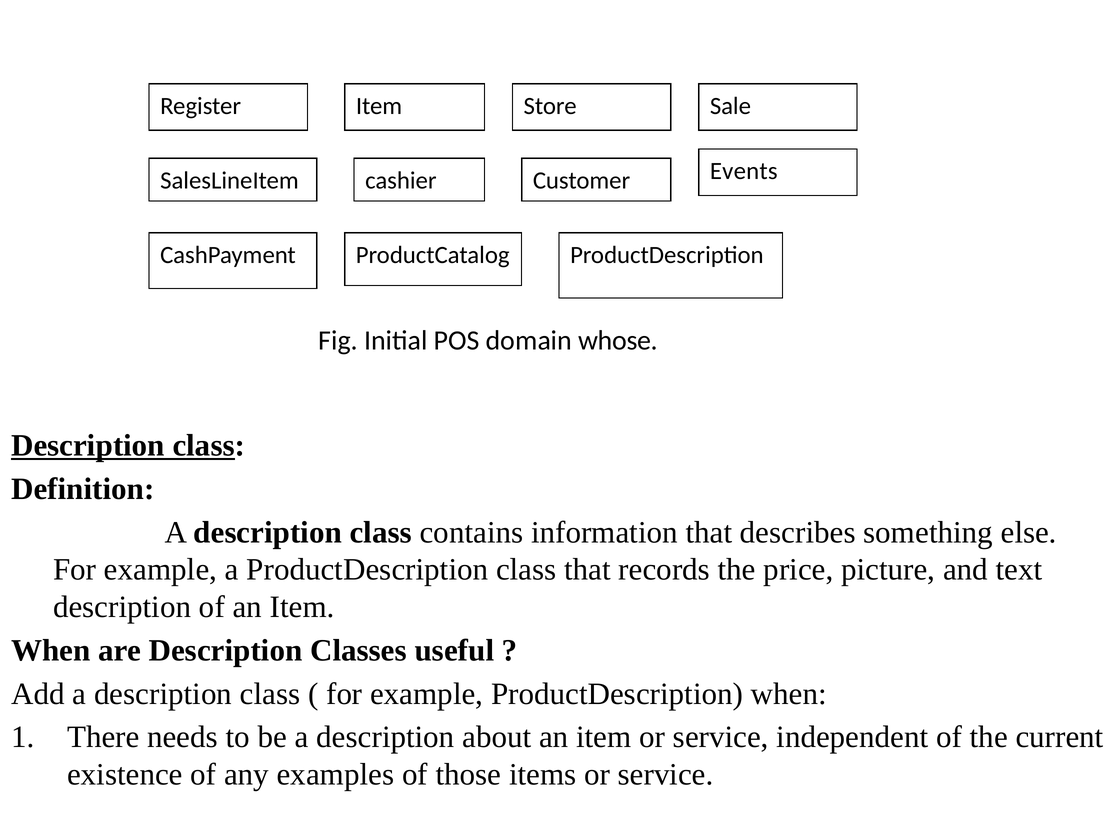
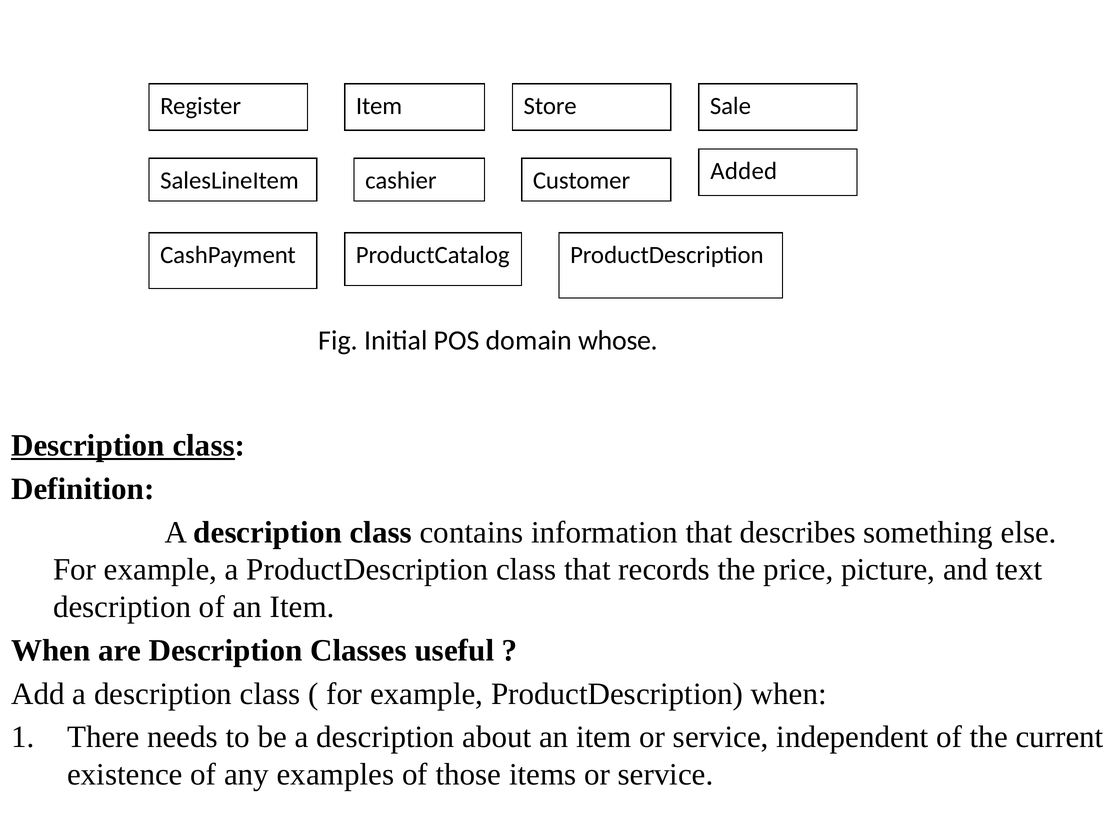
Events: Events -> Added
